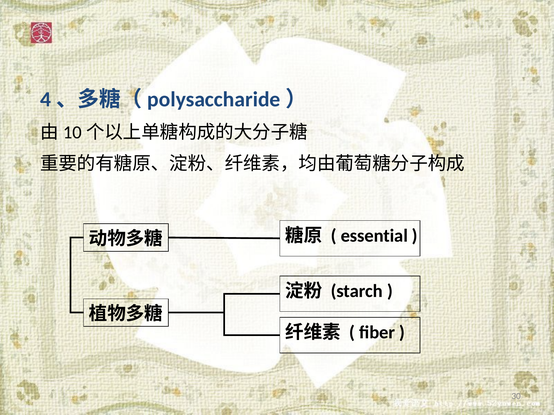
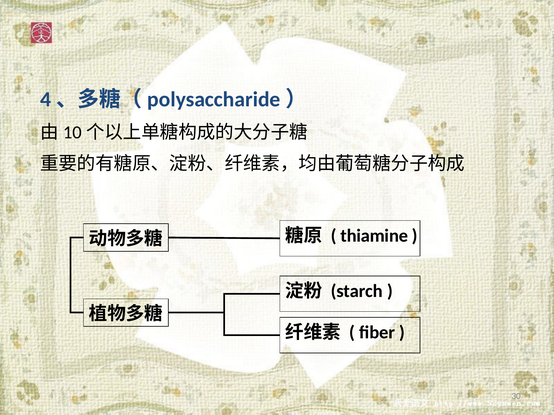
essential: essential -> thiamine
